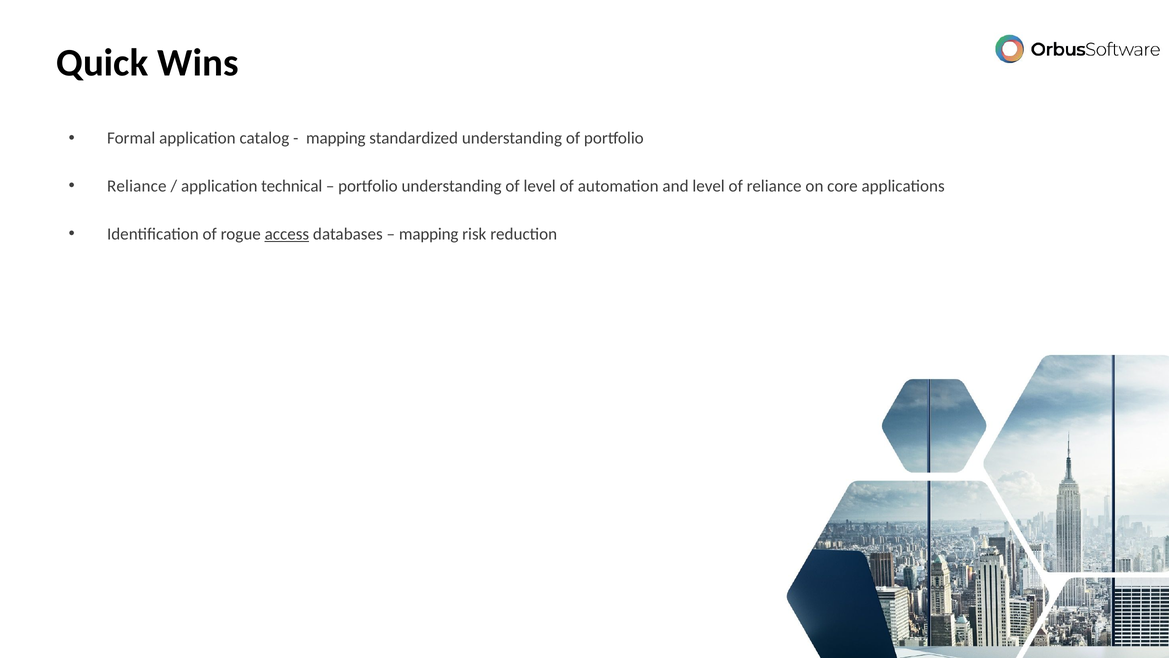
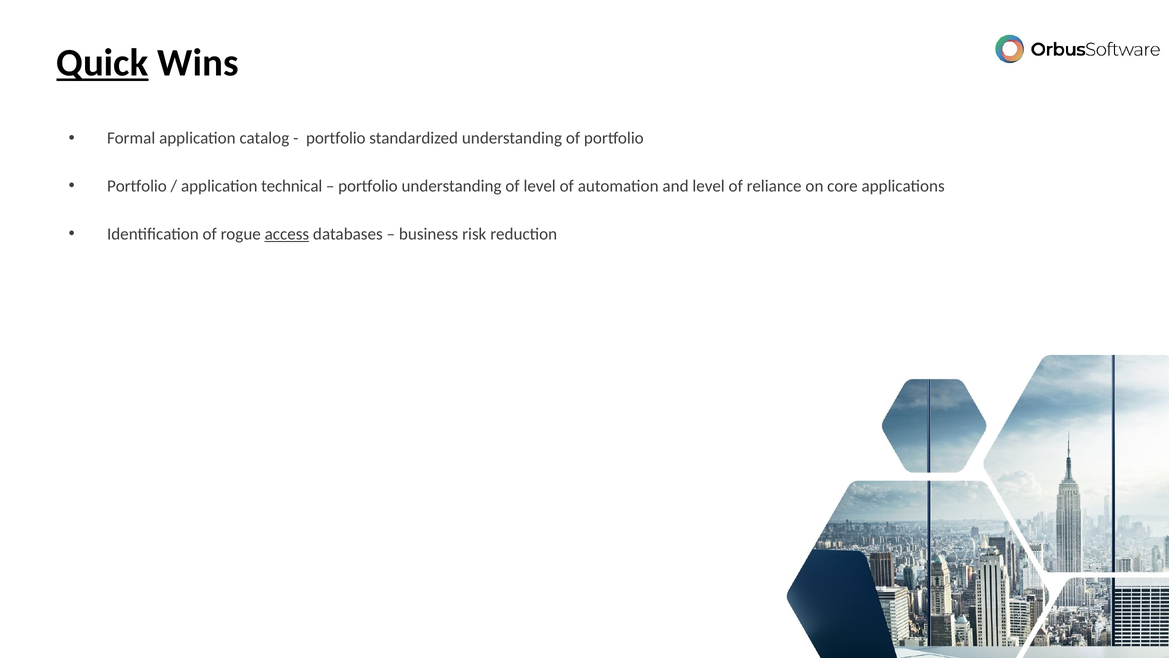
Quick underline: none -> present
mapping at (336, 138): mapping -> portfolio
Reliance at (137, 186): Reliance -> Portfolio
mapping at (429, 234): mapping -> business
